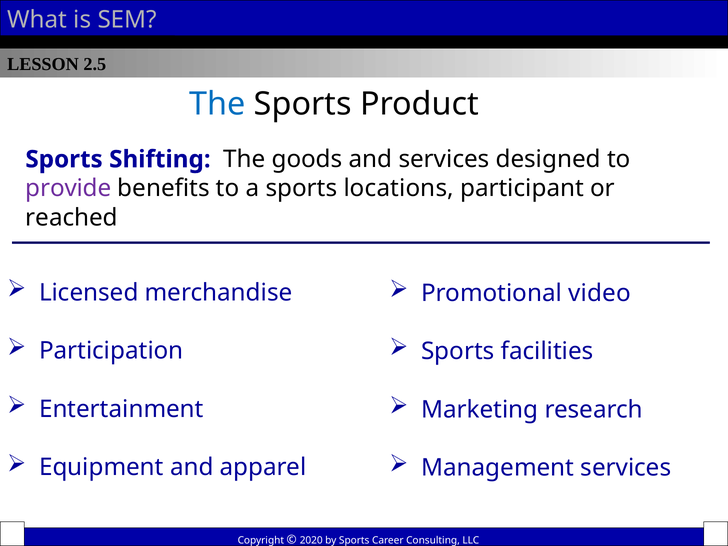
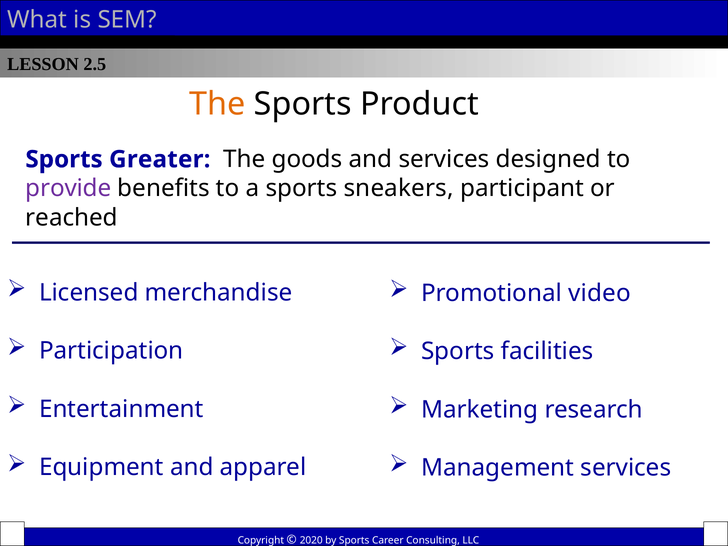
The at (217, 104) colour: blue -> orange
Shifting: Shifting -> Greater
locations: locations -> sneakers
